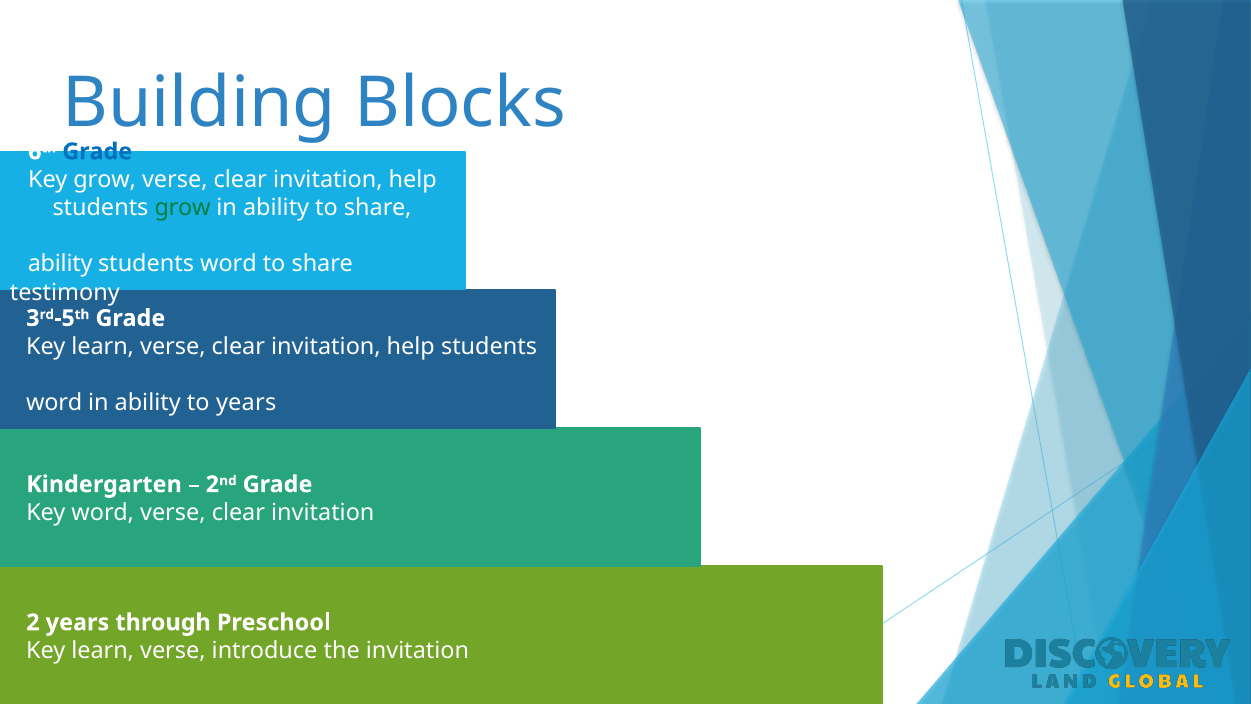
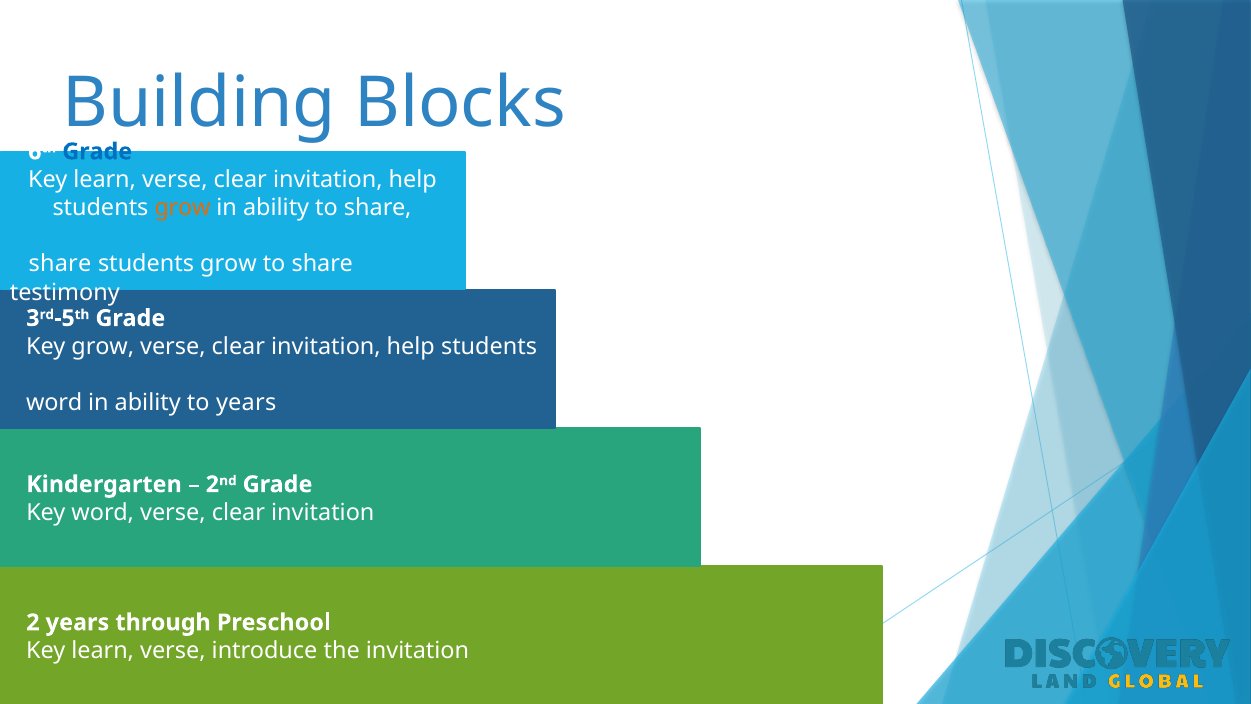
grow at (105, 180): grow -> learn
grow at (183, 208) colour: green -> orange
ability at (60, 264): ability -> share
word at (228, 264): word -> grow
learn at (103, 346): learn -> grow
